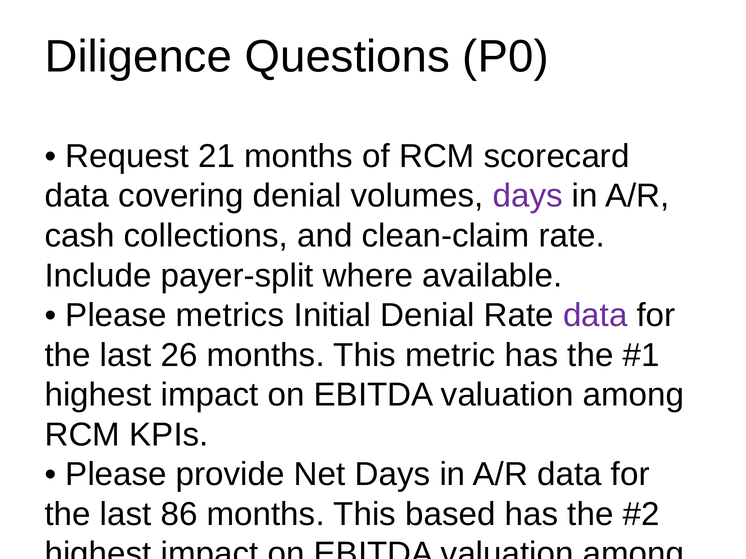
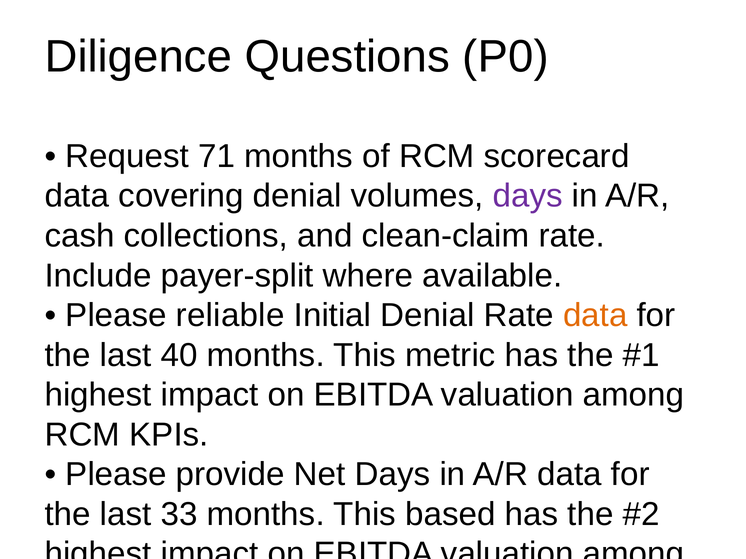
21: 21 -> 71
metrics: metrics -> reliable
data at (595, 316) colour: purple -> orange
26: 26 -> 40
86: 86 -> 33
